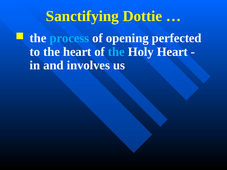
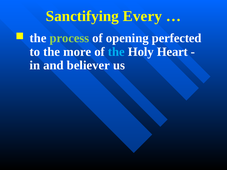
Dottie: Dottie -> Every
process colour: light blue -> light green
the heart: heart -> more
involves: involves -> believer
